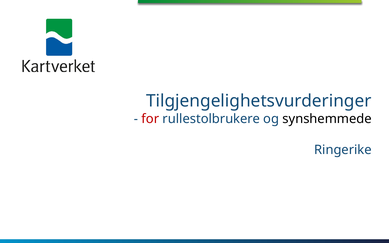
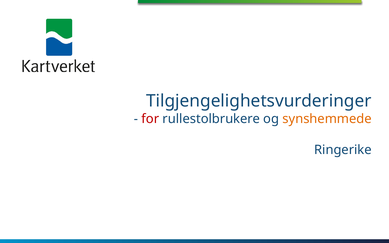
synshemmede colour: black -> orange
